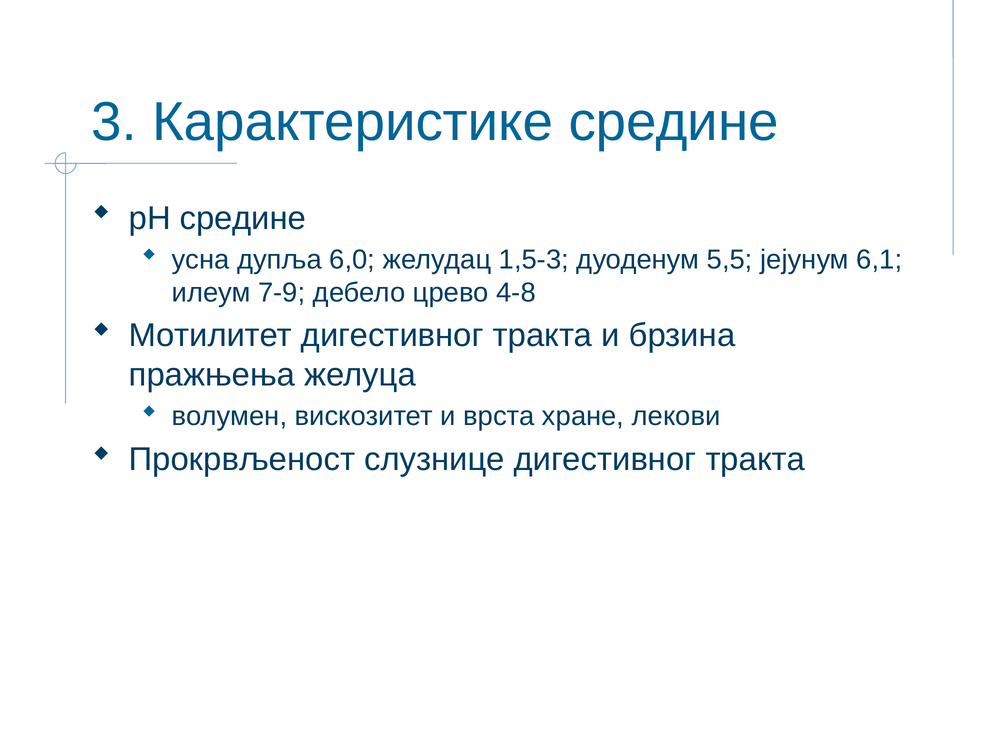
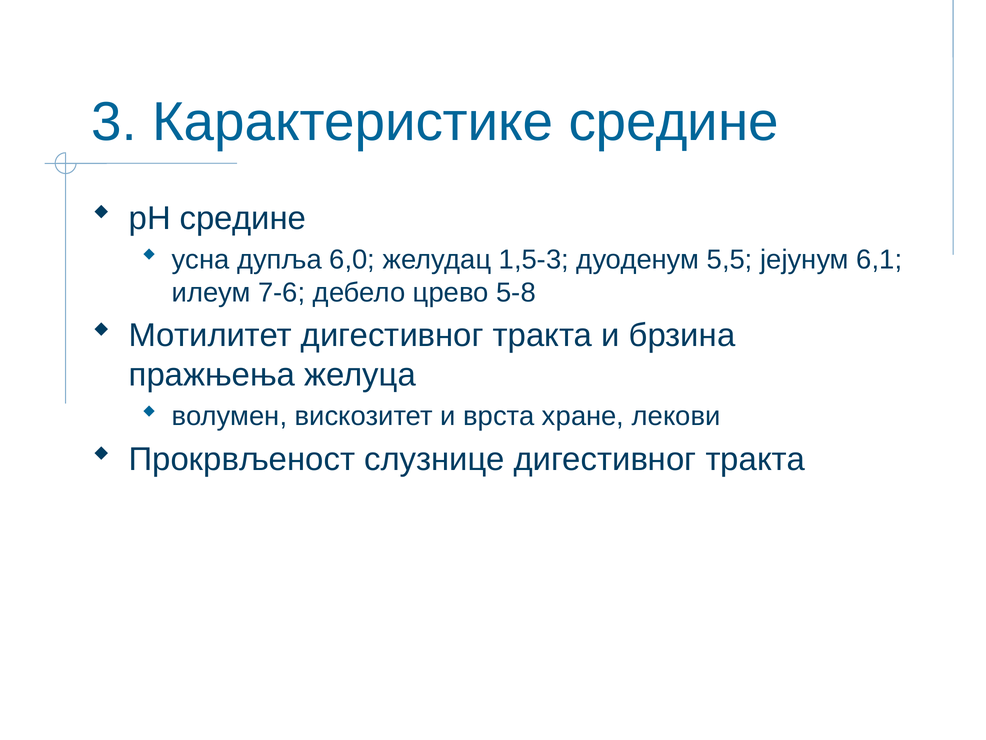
7-9: 7-9 -> 7-6
4-8: 4-8 -> 5-8
